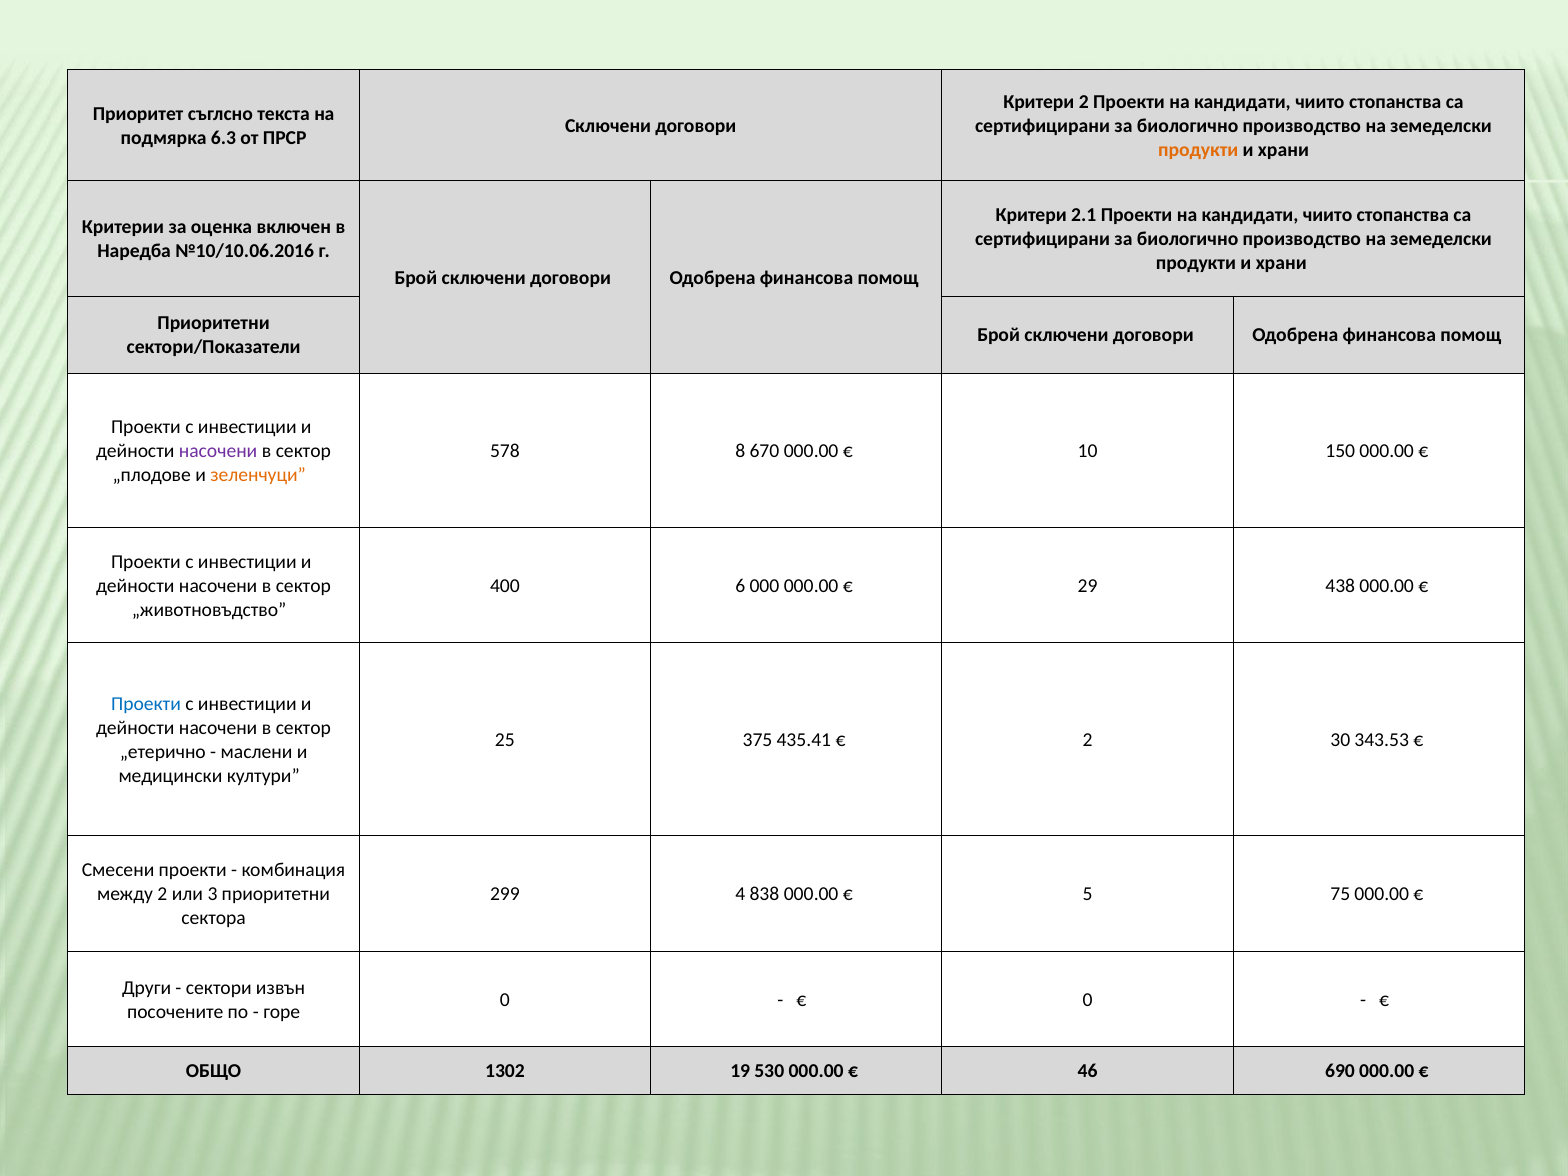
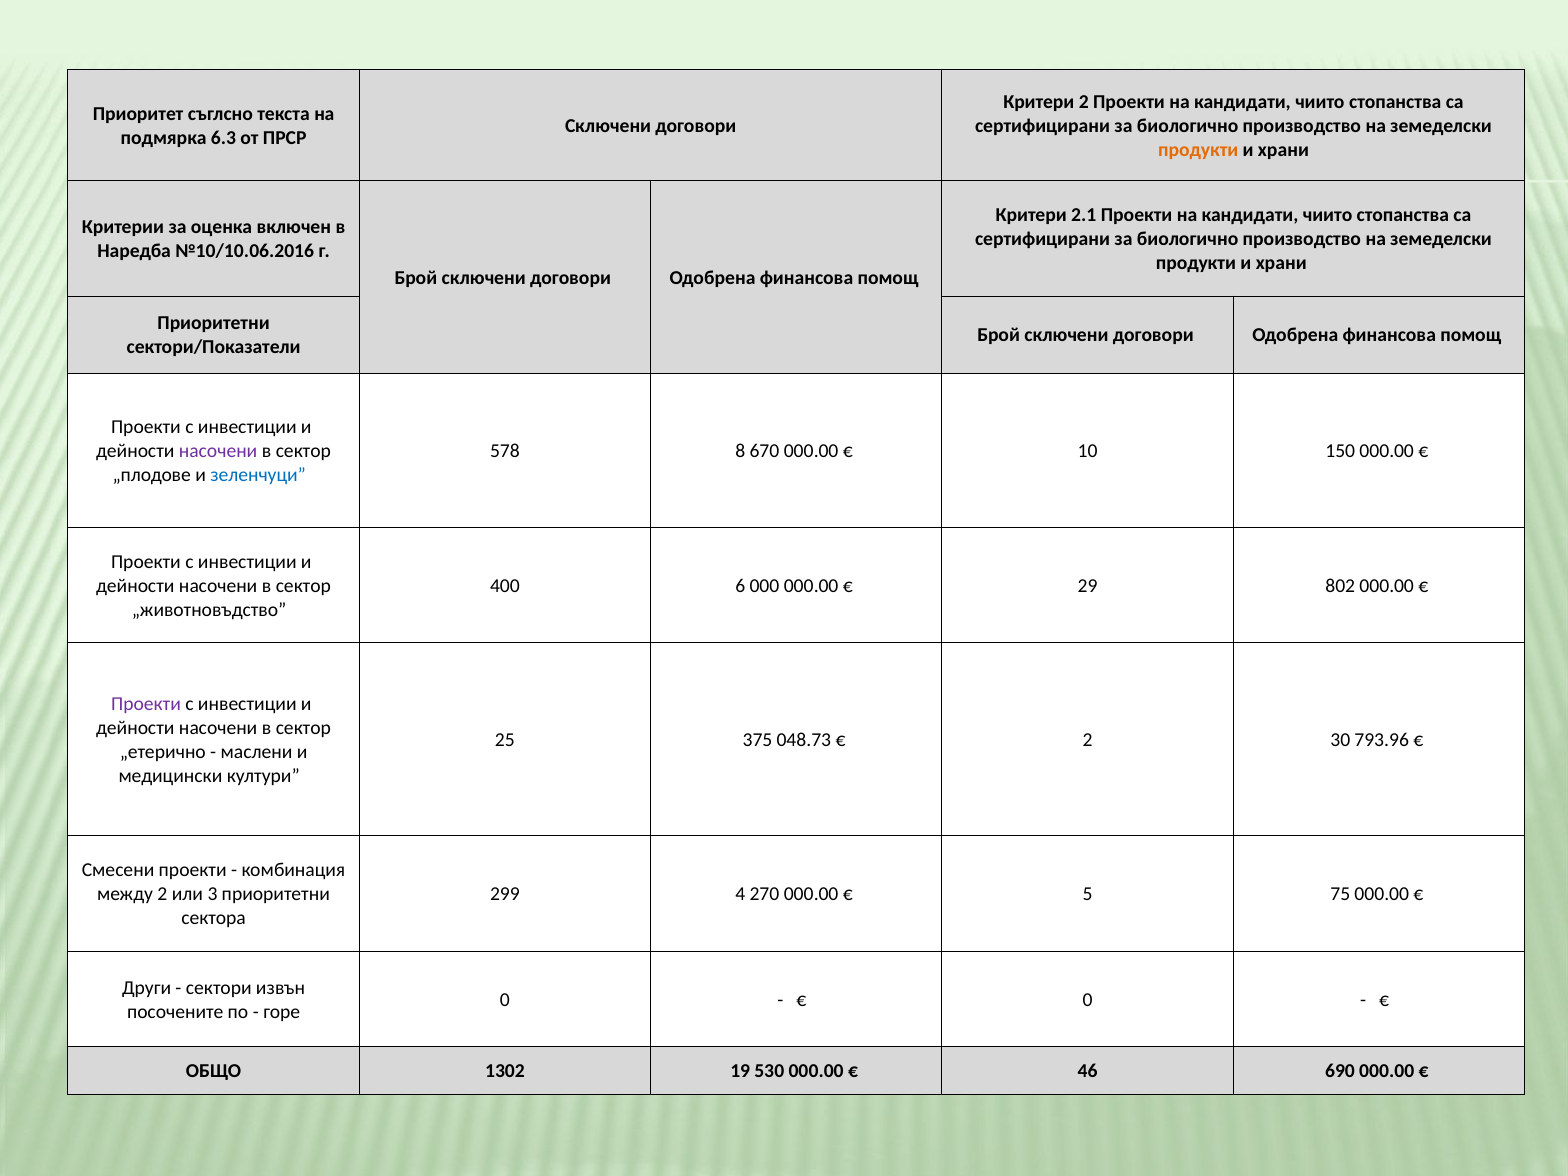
зеленчуци colour: orange -> blue
438: 438 -> 802
Проекти at (146, 704) colour: blue -> purple
435.41: 435.41 -> 048.73
343.53: 343.53 -> 793.96
838: 838 -> 270
